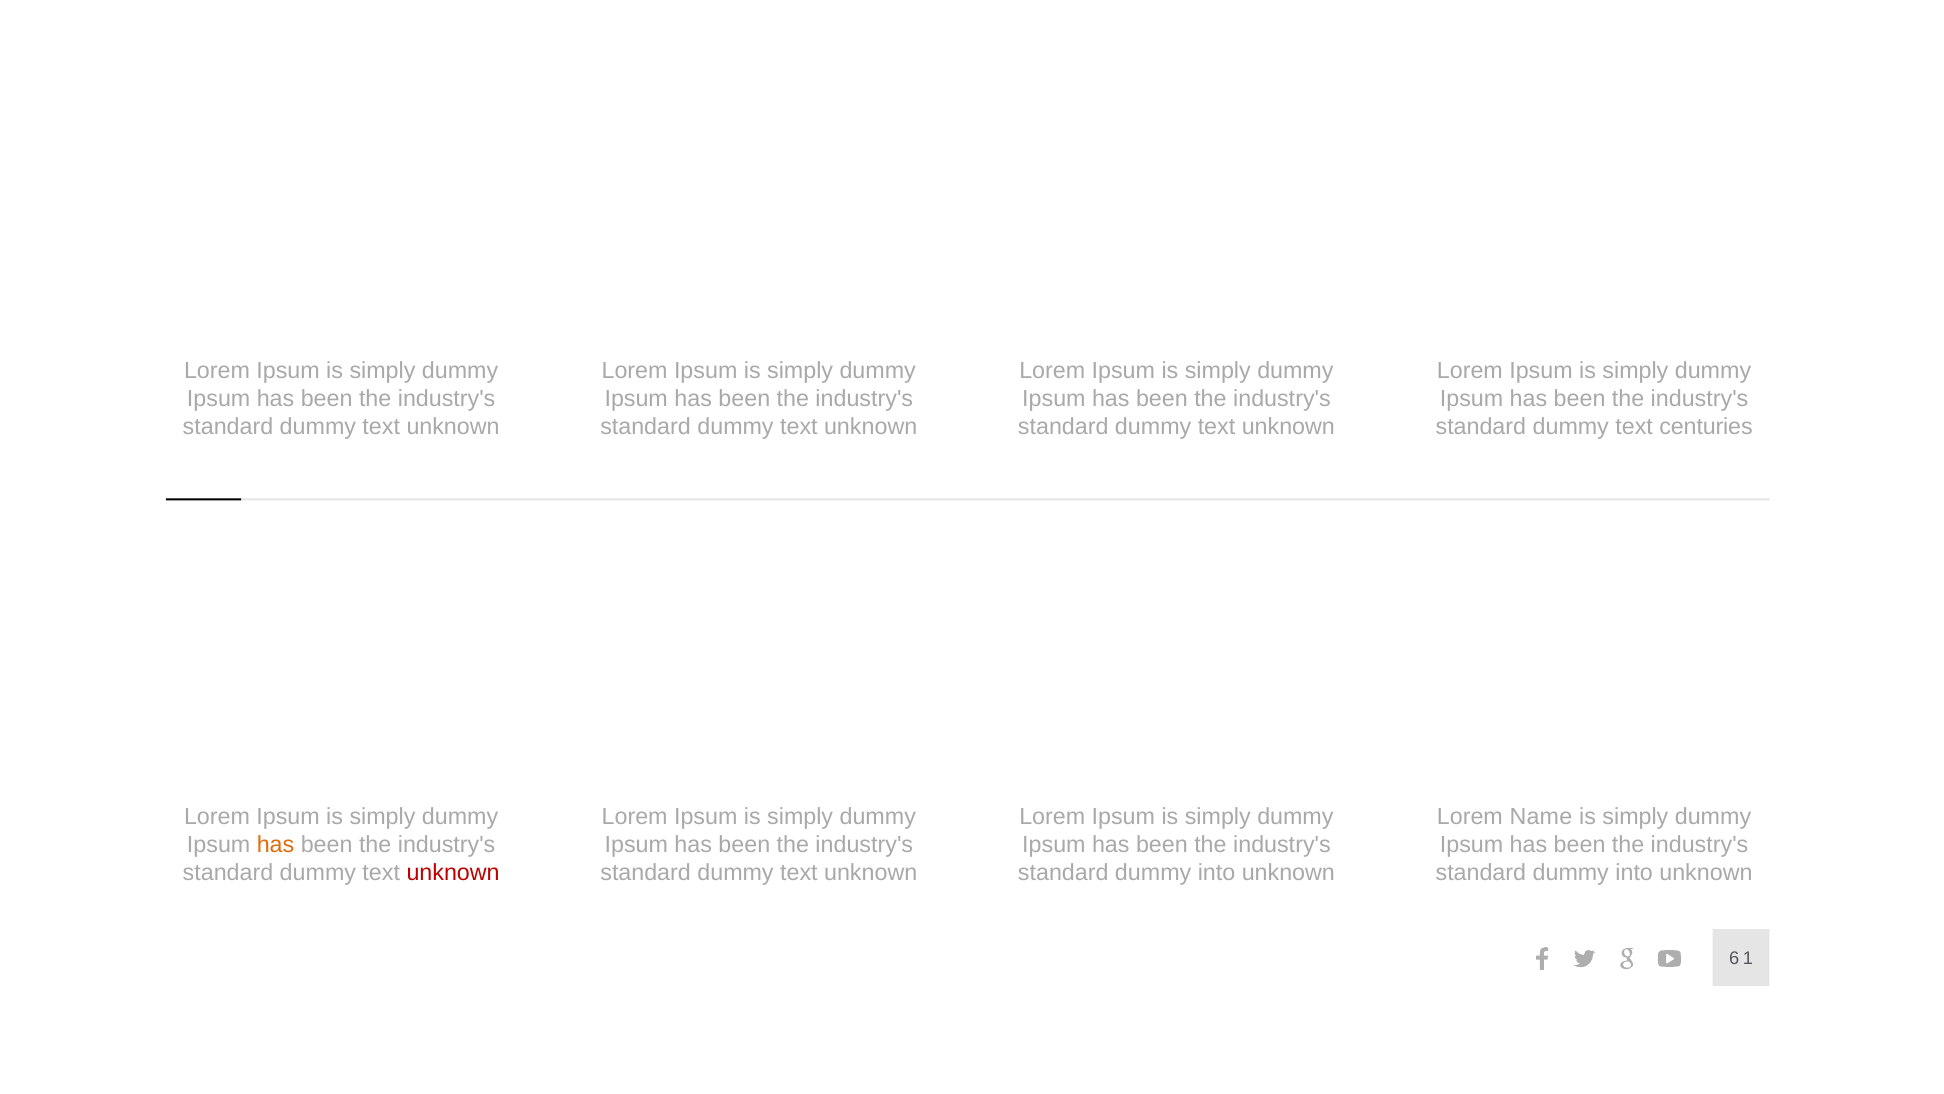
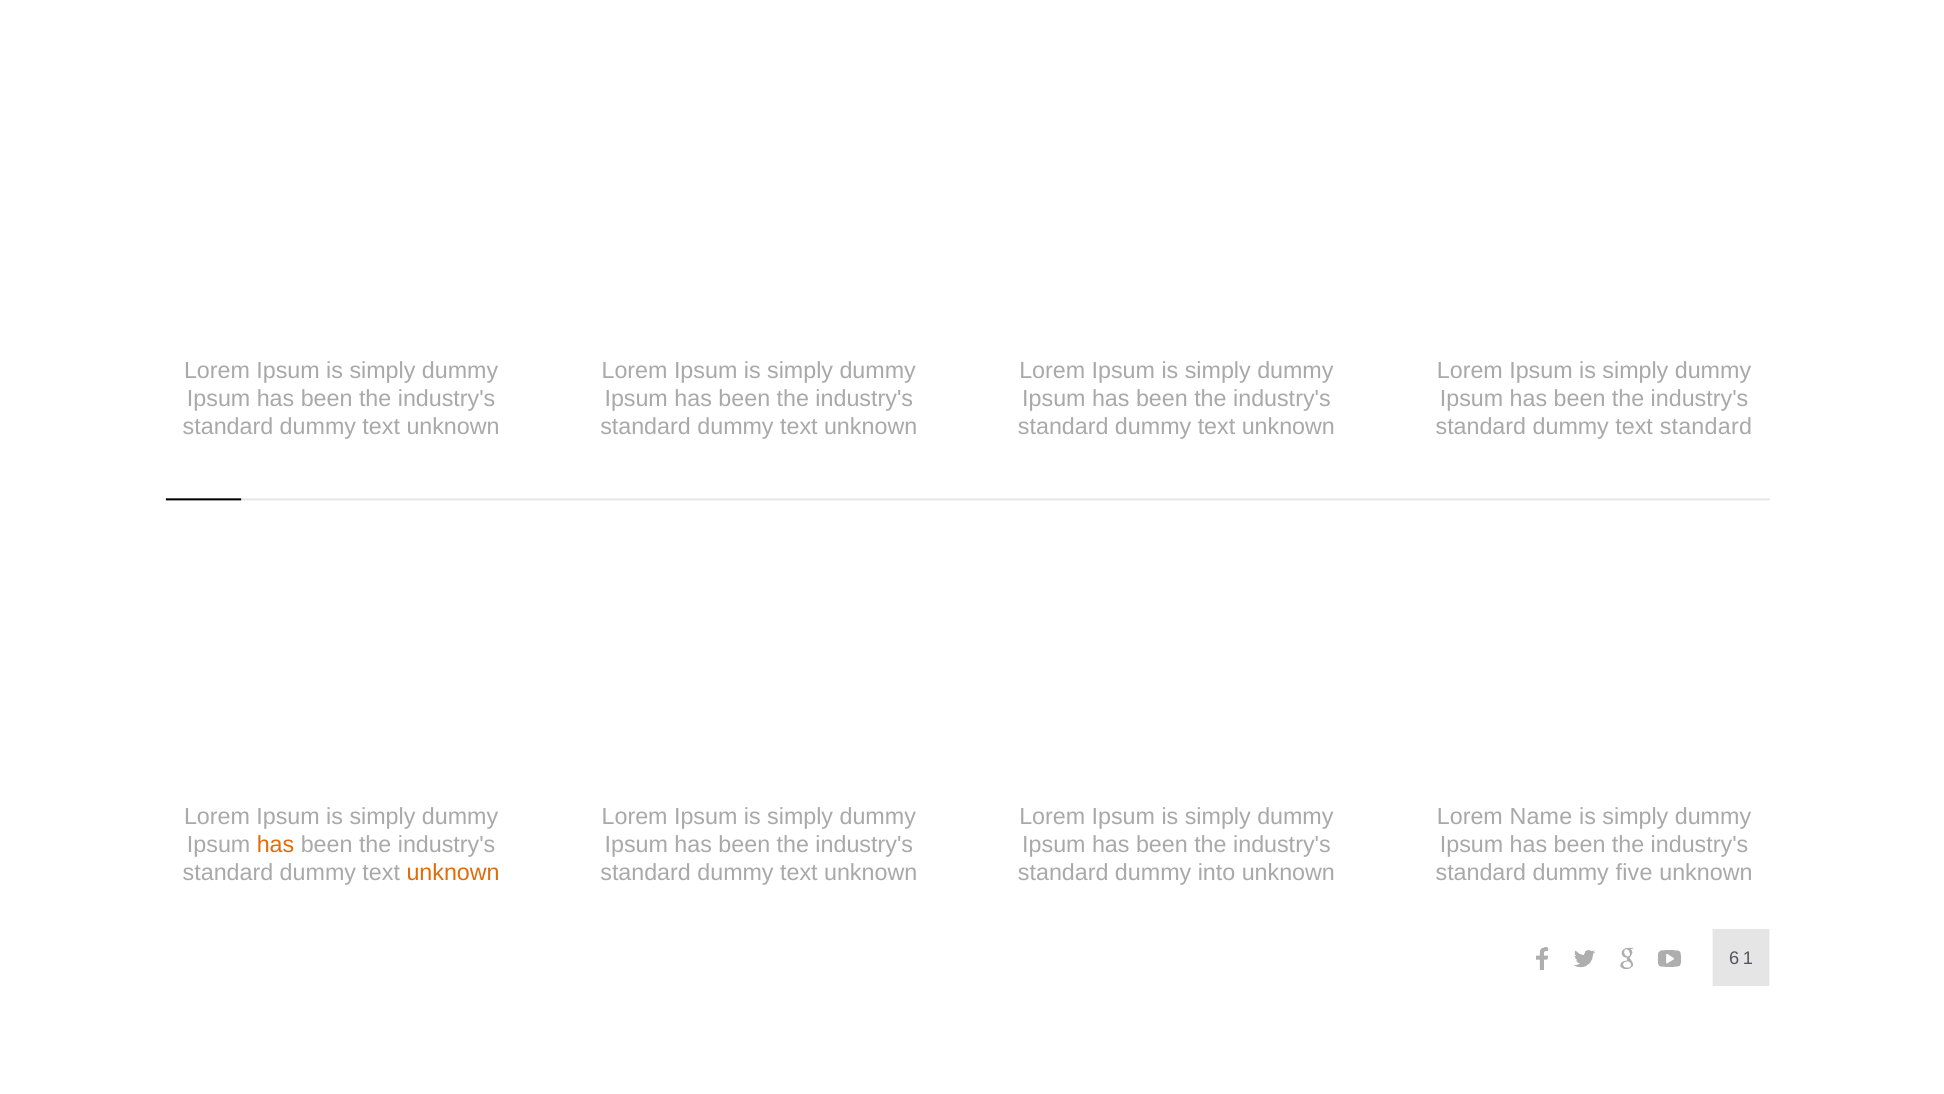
text centuries: centuries -> standard
unknown at (453, 872) colour: red -> orange
into at (1634, 872): into -> five
